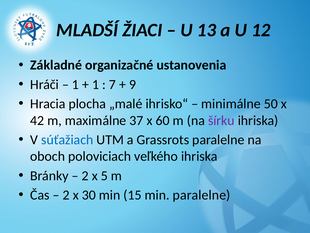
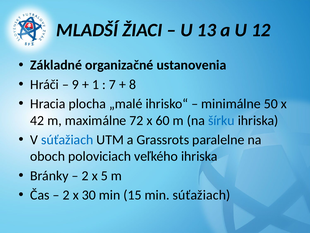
1 at (75, 84): 1 -> 9
9: 9 -> 8
37: 37 -> 72
šírku colour: purple -> blue
min paralelne: paralelne -> súťažiach
